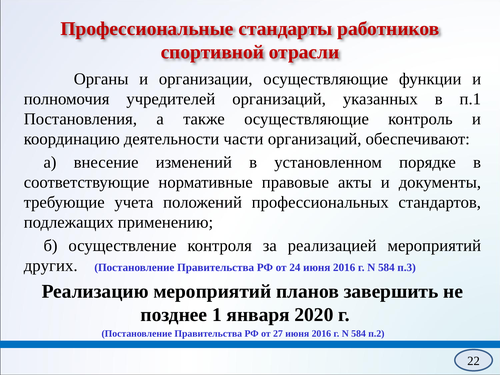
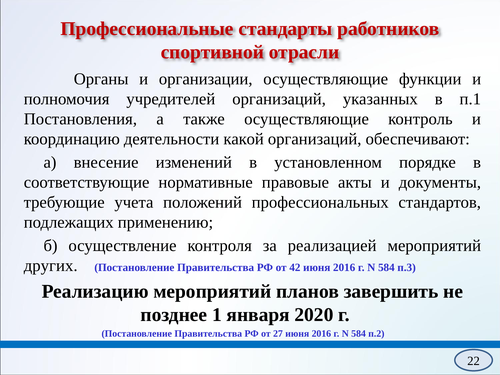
части: части -> какой
24: 24 -> 42
